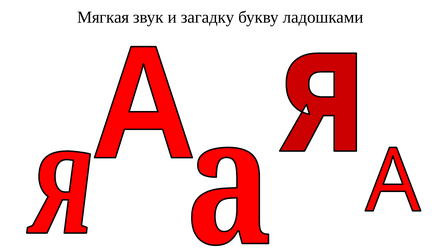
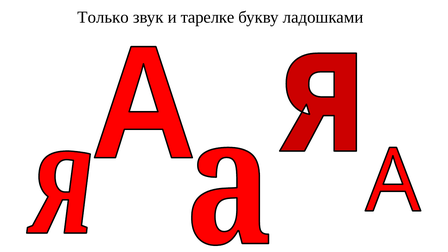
Мягкая: Мягкая -> Только
загадку: загадку -> тарелке
